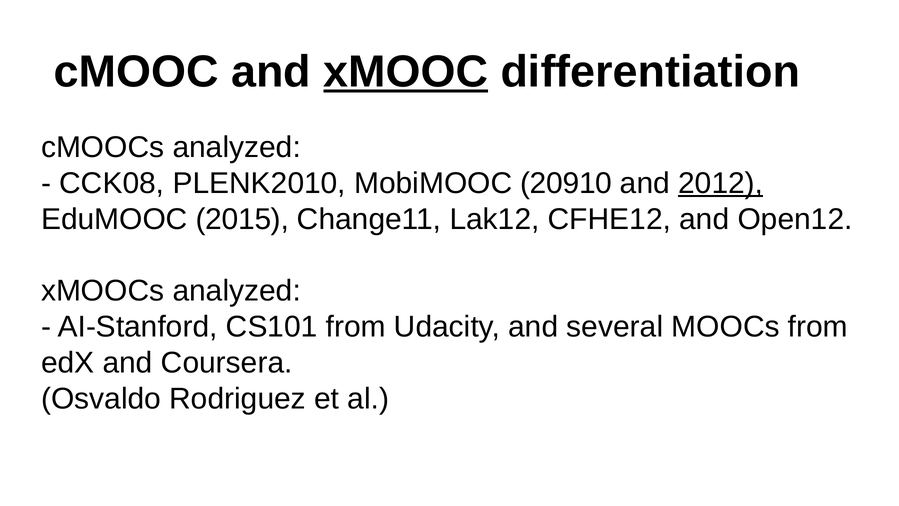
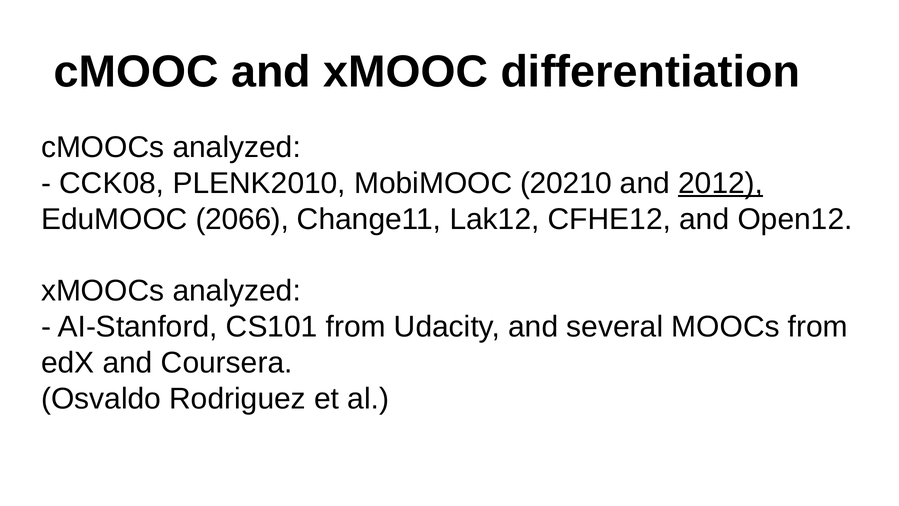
xMOOC underline: present -> none
20910: 20910 -> 20210
2015: 2015 -> 2066
